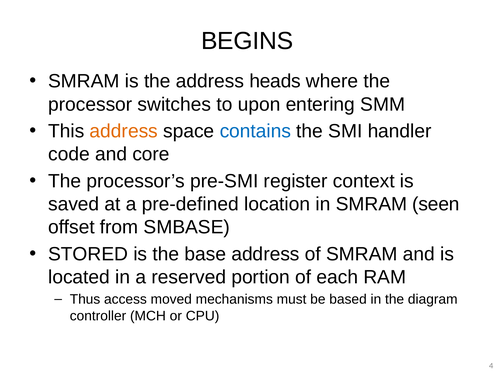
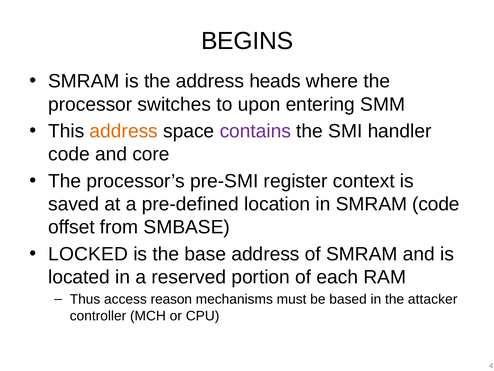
contains colour: blue -> purple
SMRAM seen: seen -> code
STORED: STORED -> LOCKED
moved: moved -> reason
diagram: diagram -> attacker
